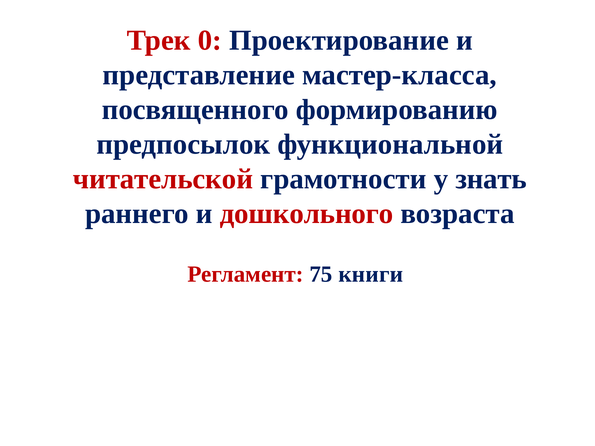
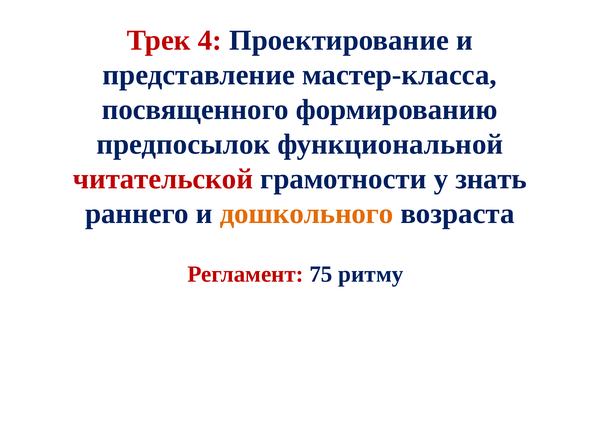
0: 0 -> 4
дошкольного colour: red -> orange
книги: книги -> ритму
